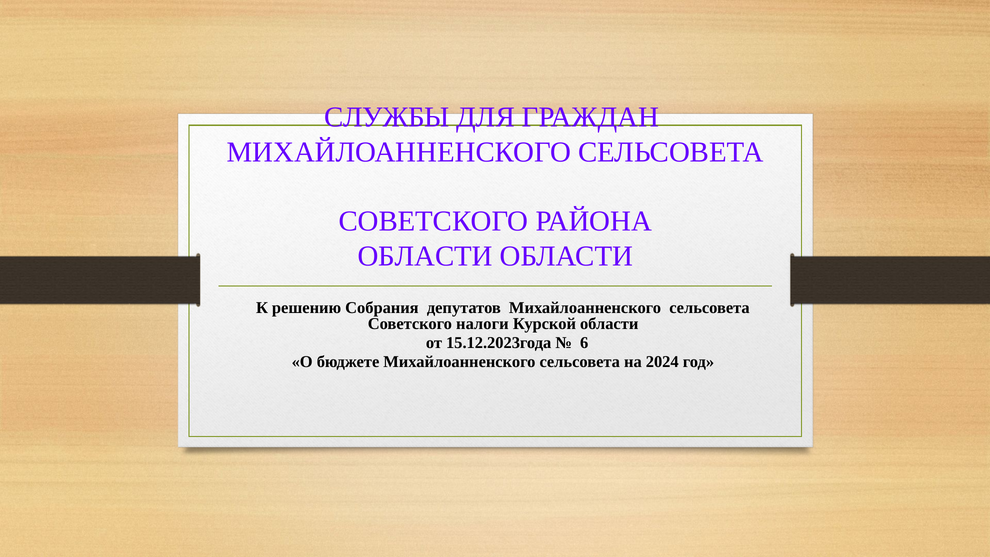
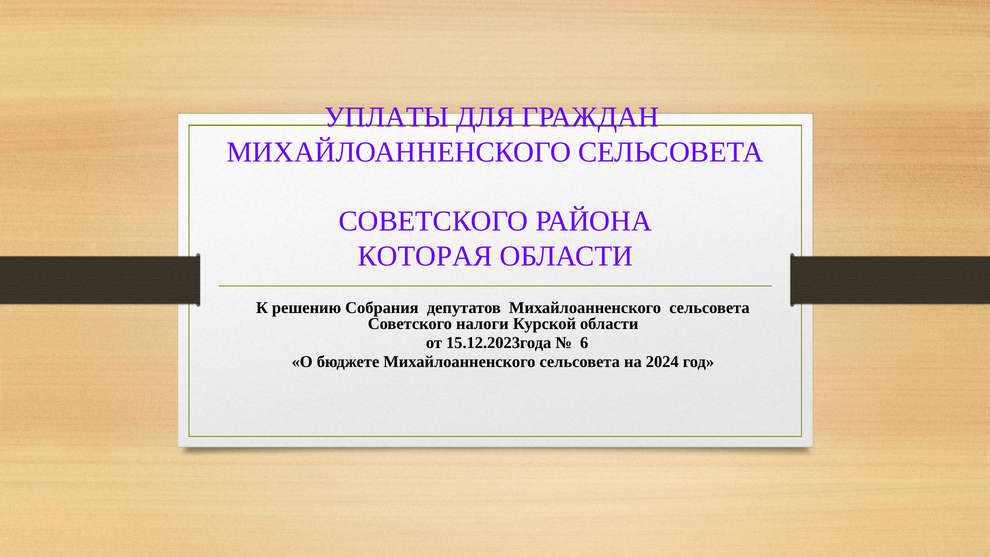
СЛУЖБЫ: СЛУЖБЫ -> УПЛАТЫ
ОБЛАСТИ at (425, 256): ОБЛАСТИ -> КОТОРАЯ
